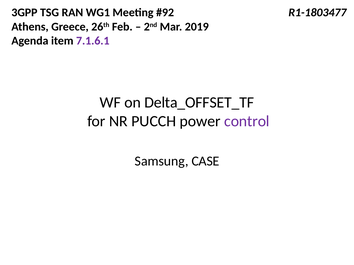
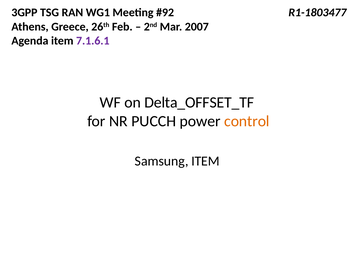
2019: 2019 -> 2007
control colour: purple -> orange
Samsung CASE: CASE -> ITEM
